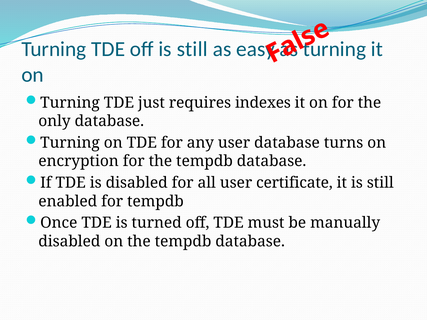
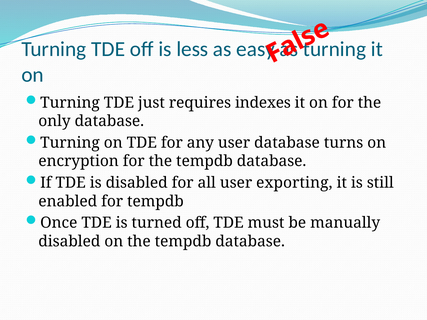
off is still: still -> less
certificate: certificate -> exporting
